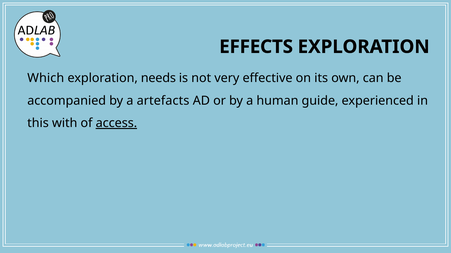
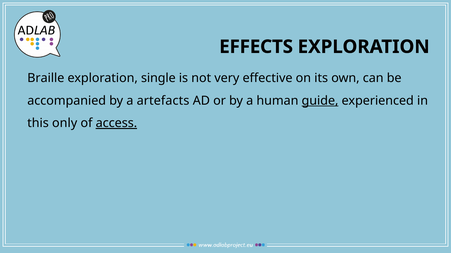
Which: Which -> Braille
needs: needs -> single
guide underline: none -> present
with: with -> only
